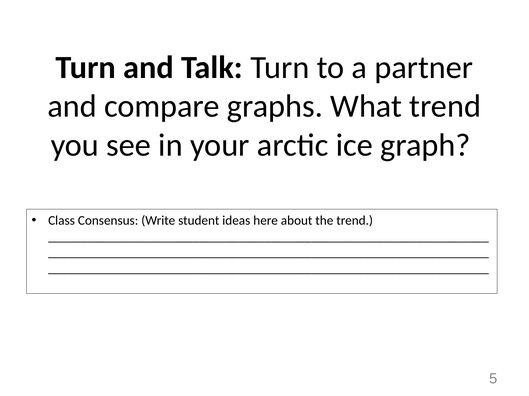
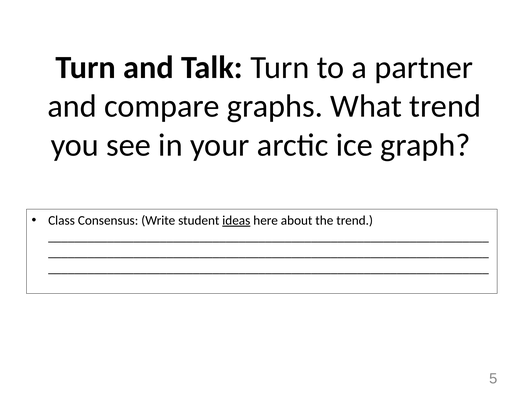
ideas underline: none -> present
